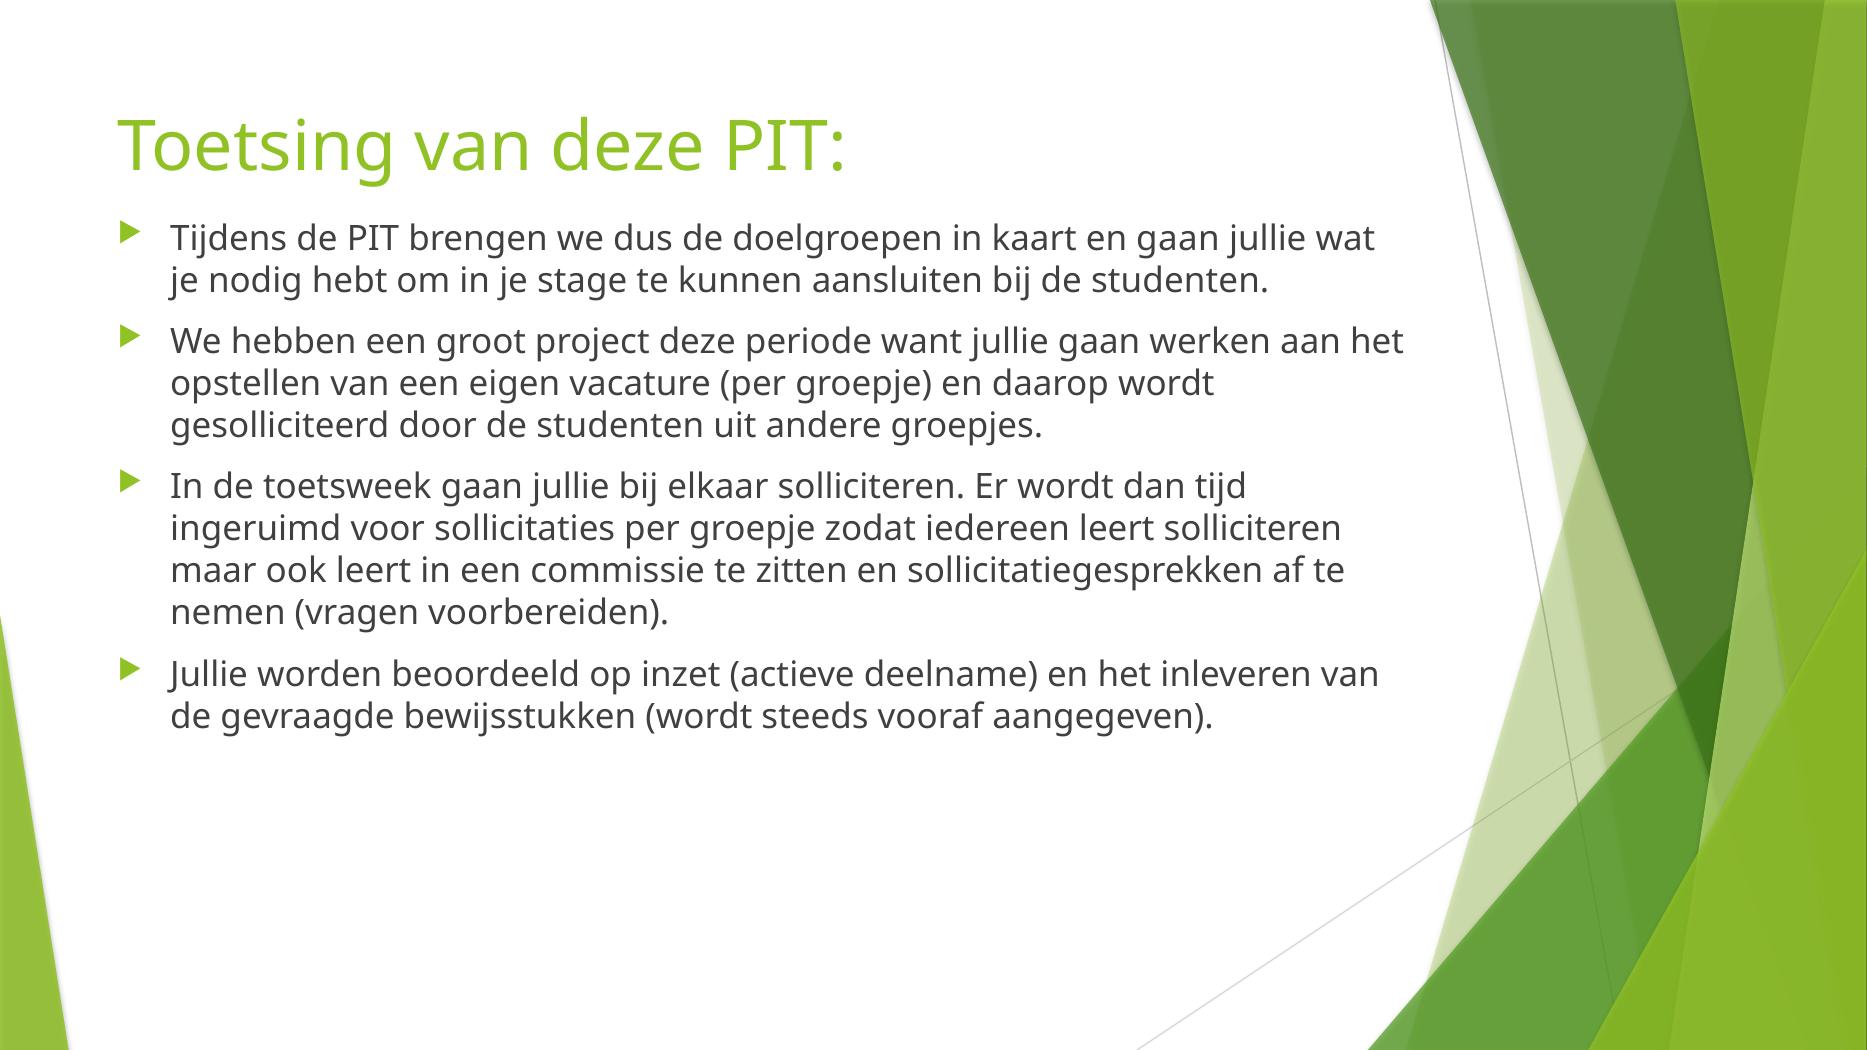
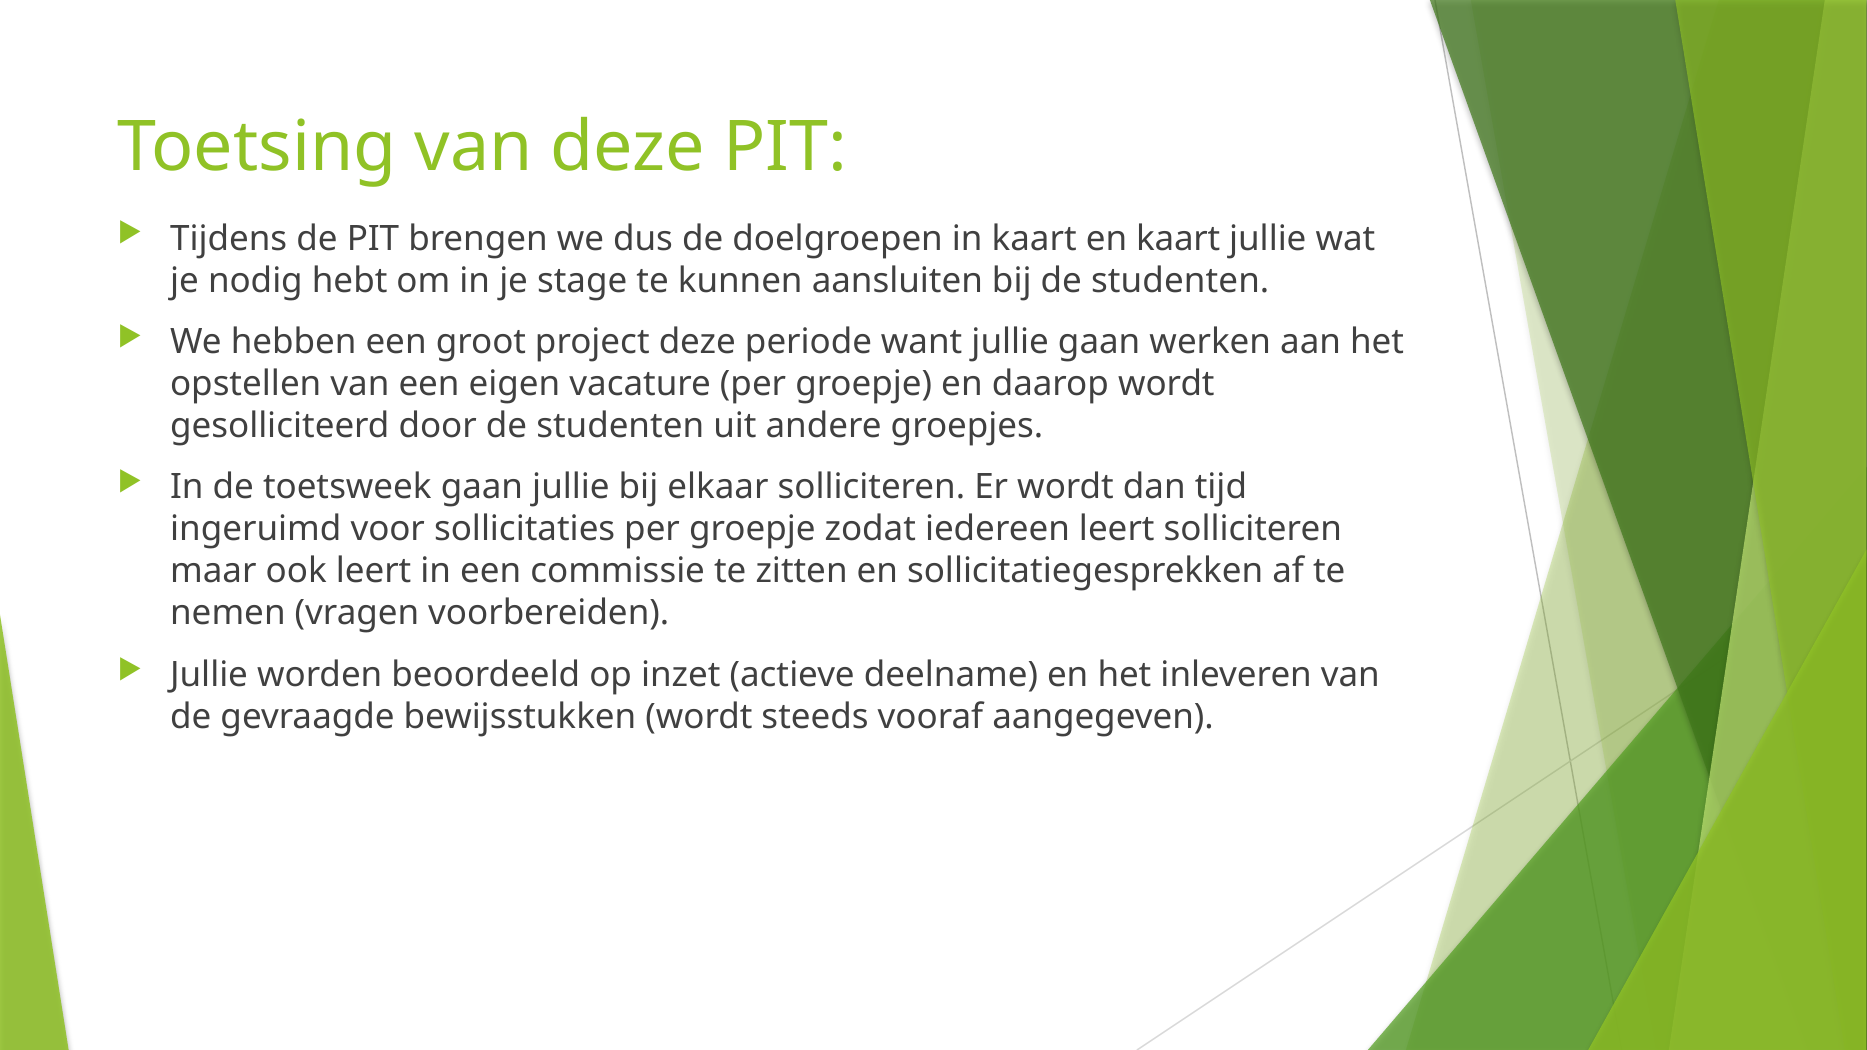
en gaan: gaan -> kaart
